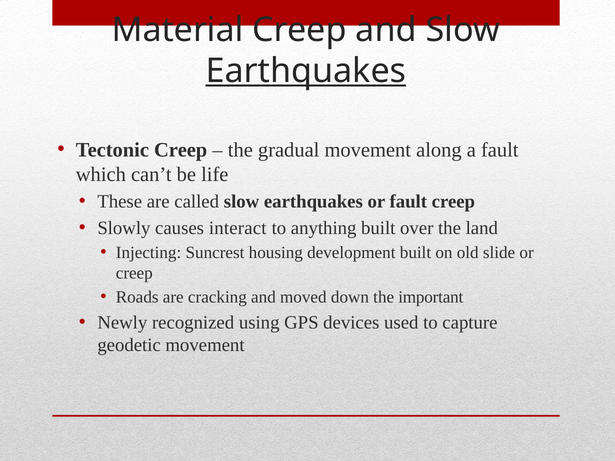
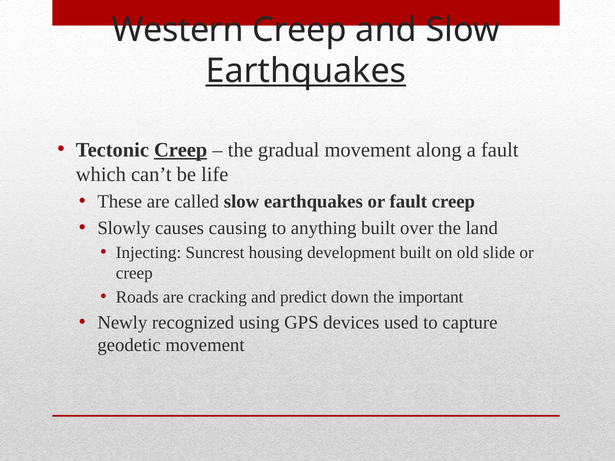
Material: Material -> Western
Creep at (181, 150) underline: none -> present
interact: interact -> causing
moved: moved -> predict
